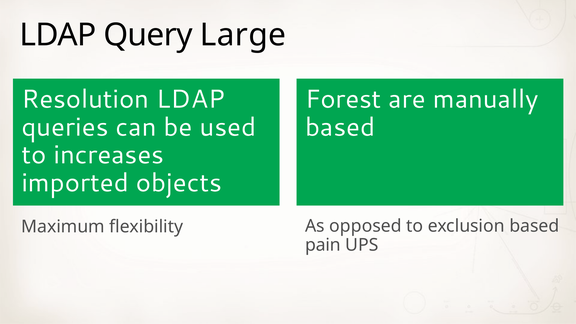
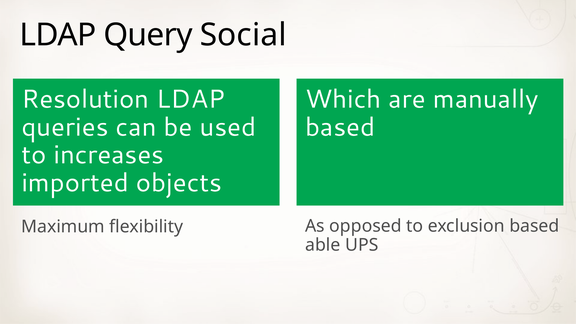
Large: Large -> Social
Forest: Forest -> Which
pain: pain -> able
